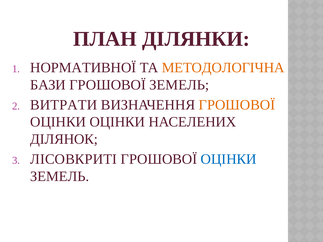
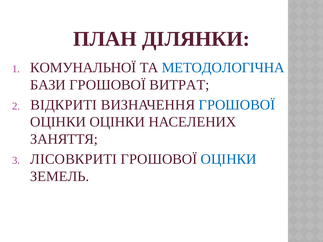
НОРМАТИВНОЇ: НОРМАТИВНОЇ -> КОМУНАЛЬНОЇ
МЕТОДОЛОГІЧНА colour: orange -> blue
ГРОШОВОЇ ЗЕМЕЛЬ: ЗЕМЕЛЬ -> ВИТРАТ
ВИТРАТИ: ВИТРАТИ -> ВІДКРИТІ
ГРОШОВОЇ at (237, 105) colour: orange -> blue
ДІЛЯНОК: ДІЛЯНОК -> ЗАНЯТТЯ
